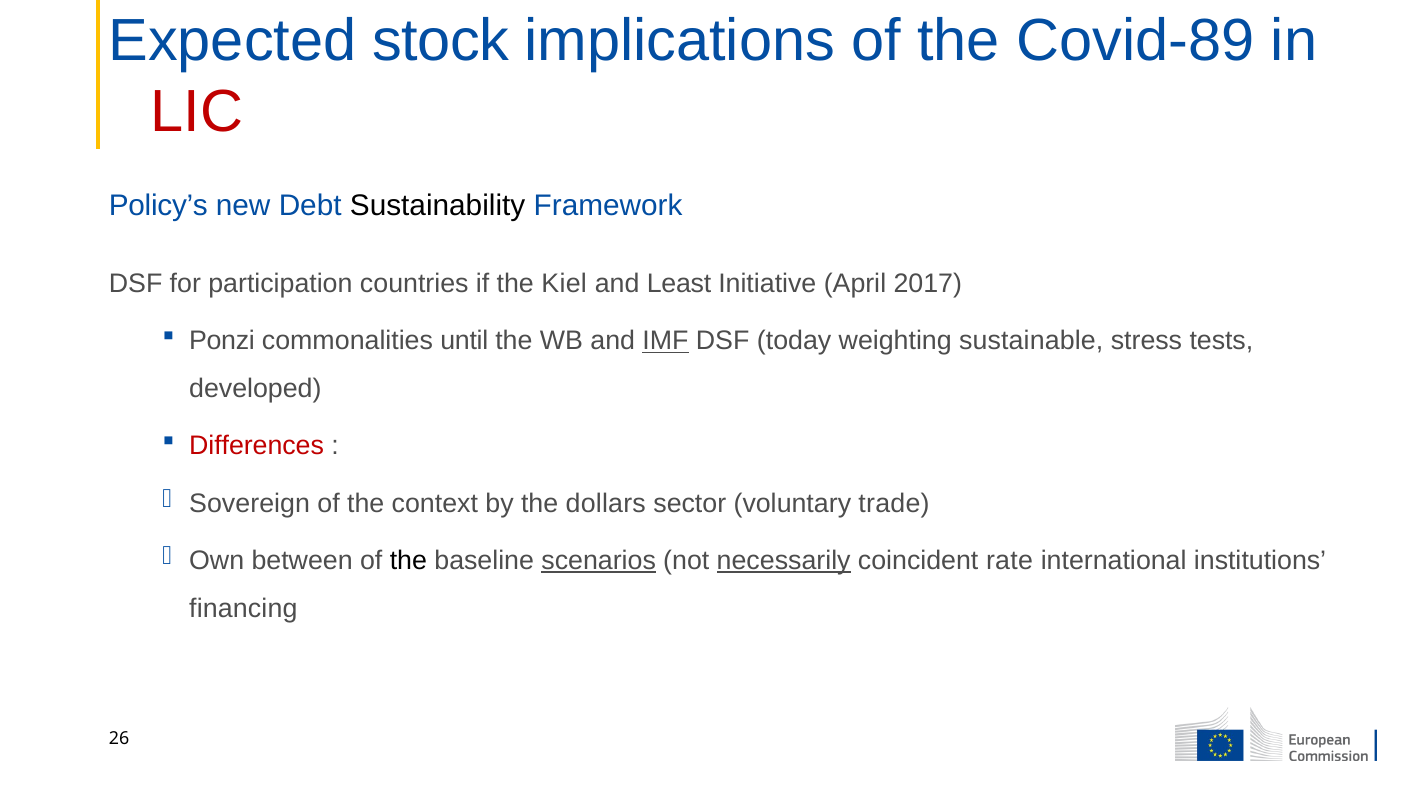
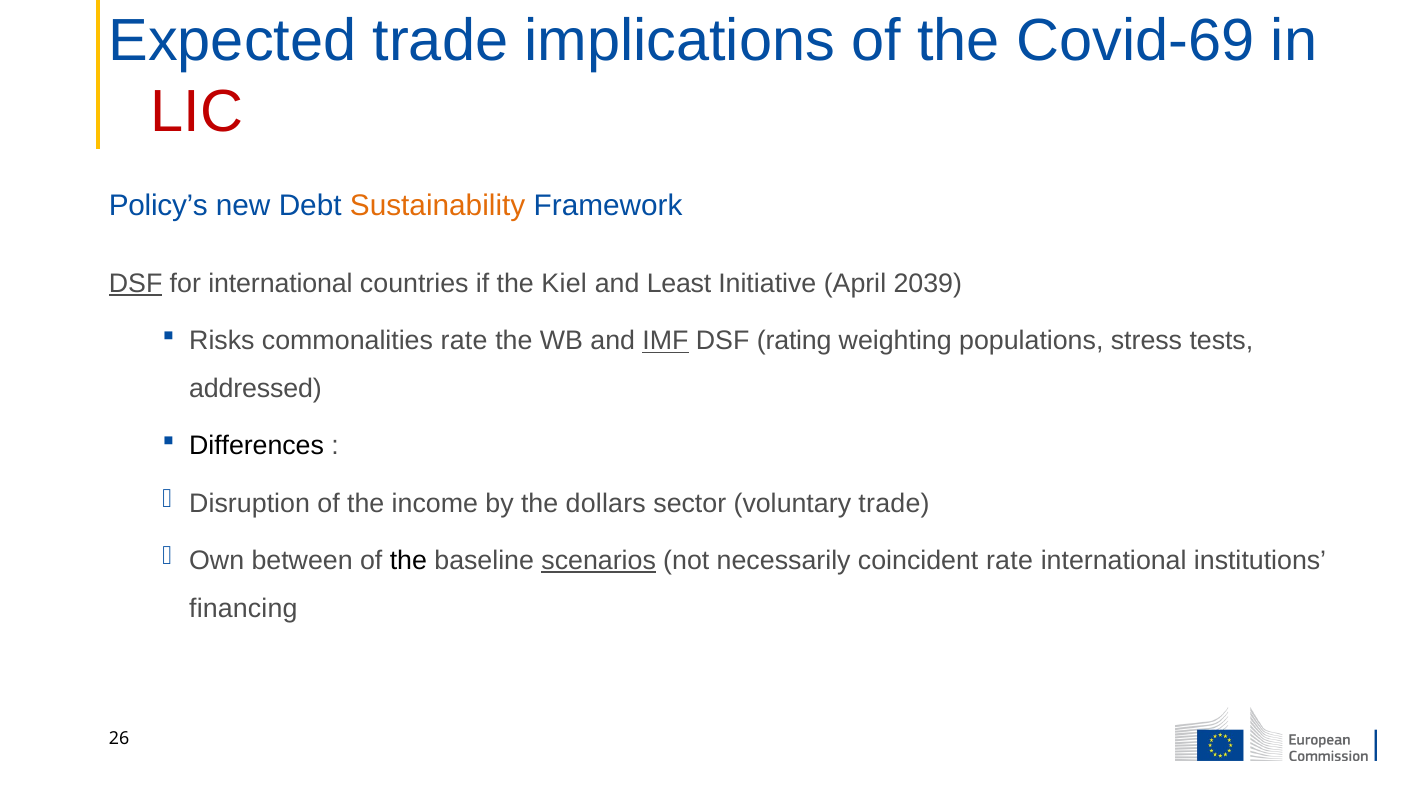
Expected stock: stock -> trade
Covid-89: Covid-89 -> Covid-69
Sustainability colour: black -> orange
DSF at (136, 284) underline: none -> present
for participation: participation -> international
2017: 2017 -> 2039
Ponzi: Ponzi -> Risks
commonalities until: until -> rate
today: today -> rating
sustainable: sustainable -> populations
developed: developed -> addressed
Differences colour: red -> black
Sovereign: Sovereign -> Disruption
context: context -> income
necessarily underline: present -> none
